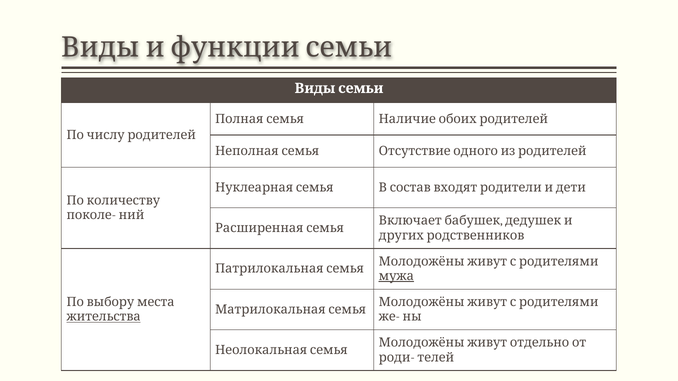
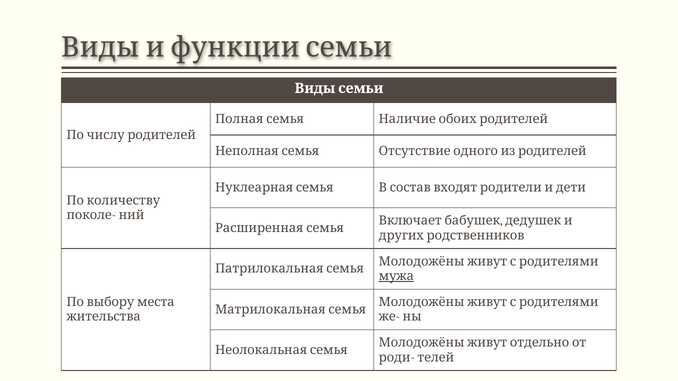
жительства underline: present -> none
